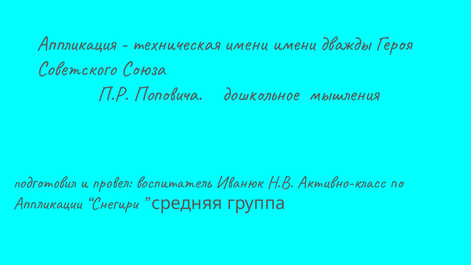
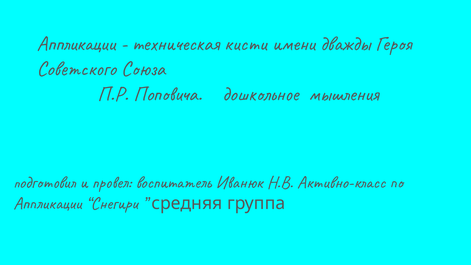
Аппликация at (76, 44): Аппликация -> Аппликации
техническая имени: имени -> кисти
